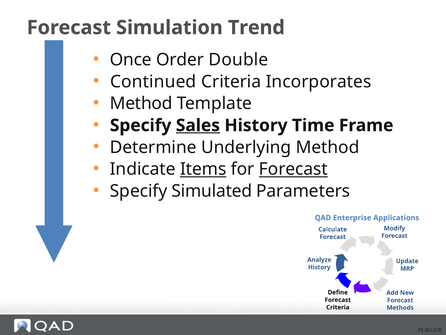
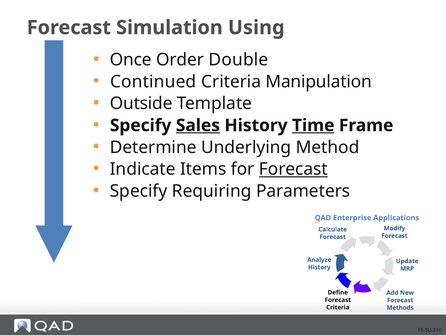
Trend: Trend -> Using
Incorporates: Incorporates -> Manipulation
Method at (141, 103): Method -> Outside
Time underline: none -> present
Items underline: present -> none
Simulated: Simulated -> Requiring
